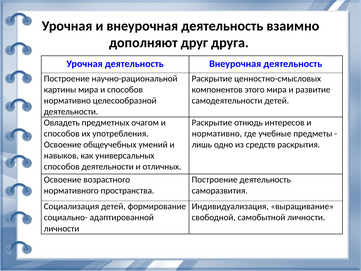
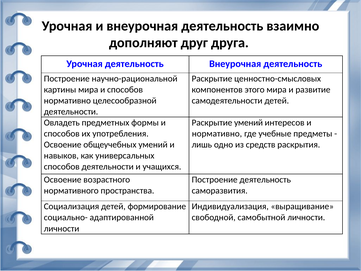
очагом: очагом -> формы
Раскрытие отнюдь: отнюдь -> умений
отличных: отличных -> учащихся
